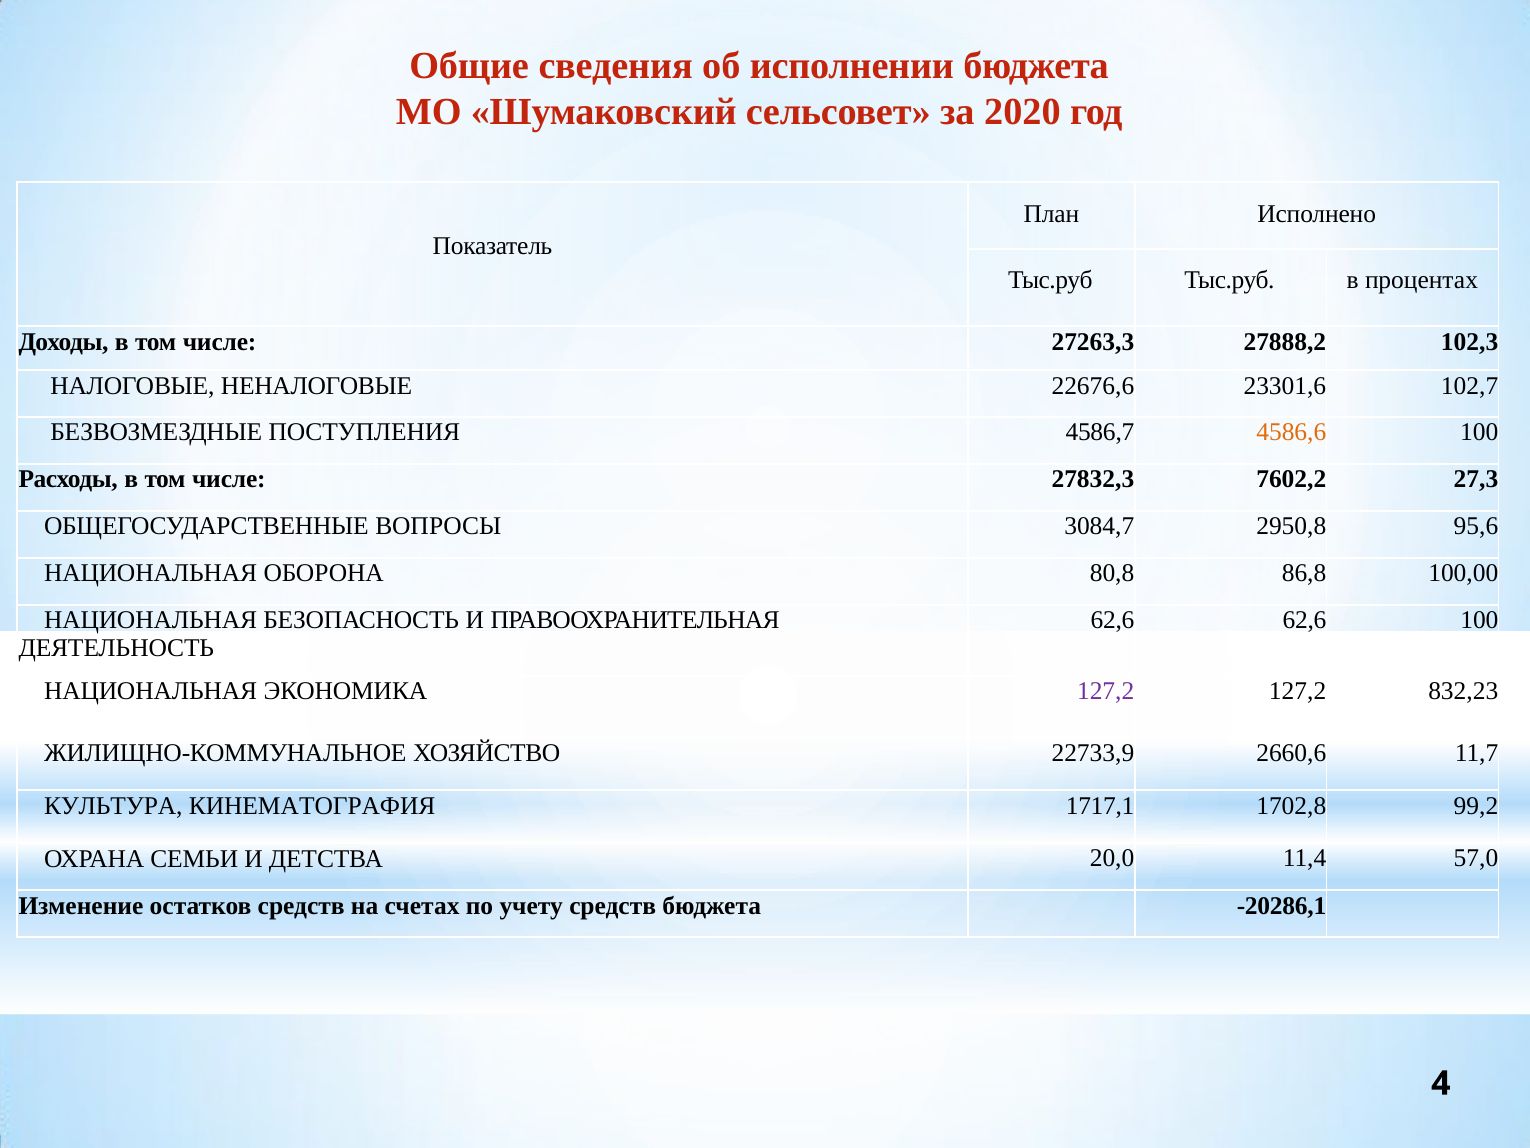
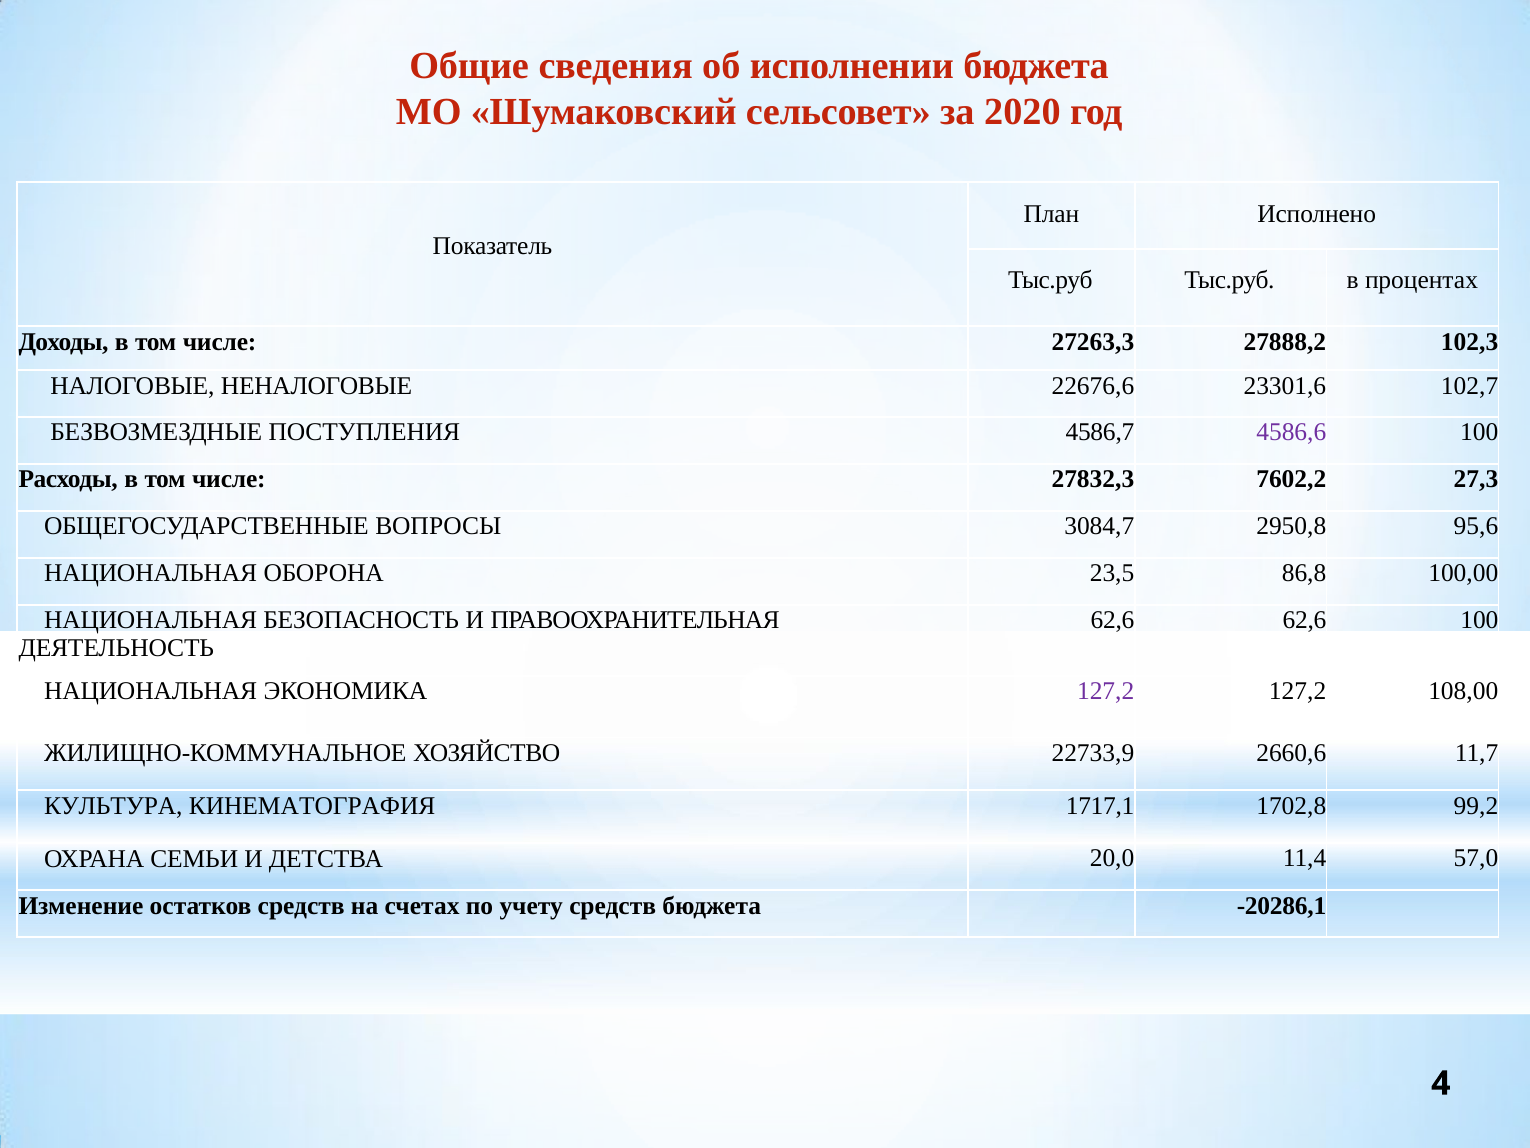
4586,6 colour: orange -> purple
80,8: 80,8 -> 23,5
832,23: 832,23 -> 108,00
